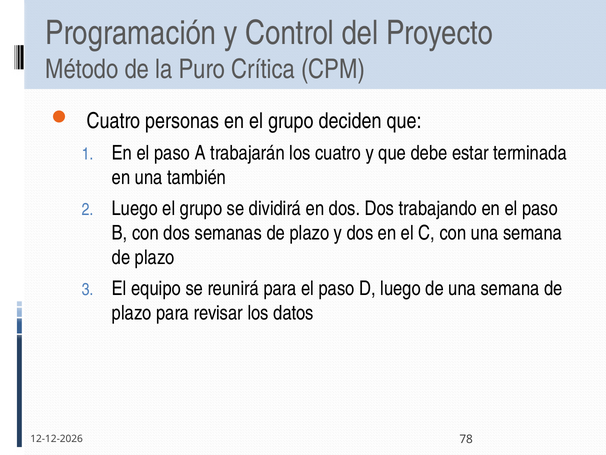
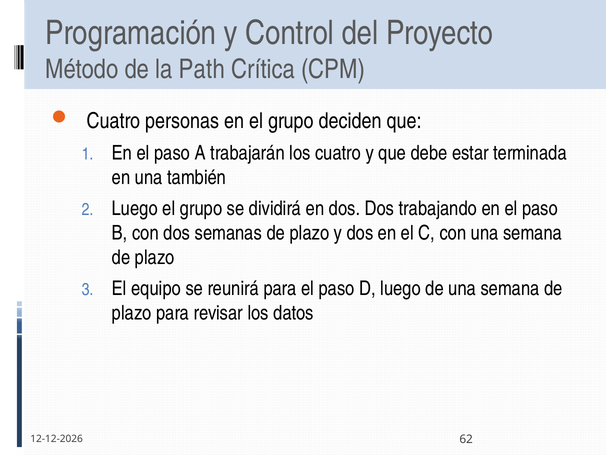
Puro: Puro -> Path
78: 78 -> 62
